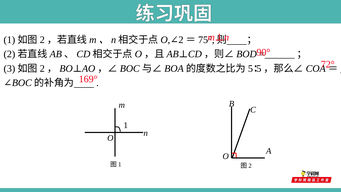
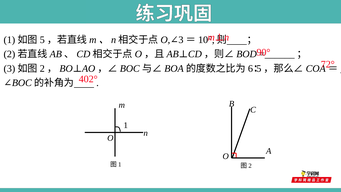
2 at (42, 40): 2 -> 5
O 2: 2 -> 3
75°: 75° -> 10°
5 at (250, 68): 5 -> 6
169°: 169° -> 402°
